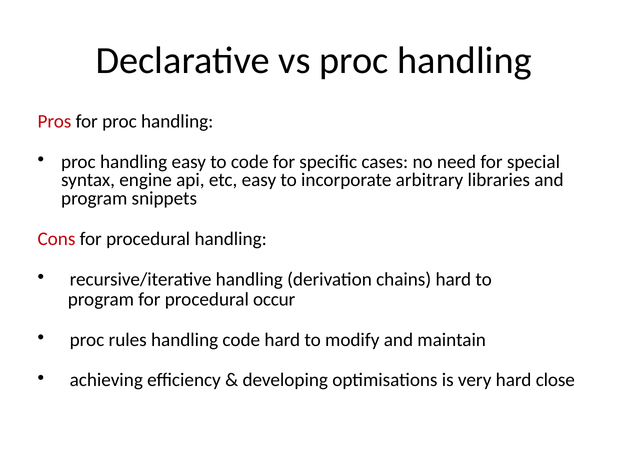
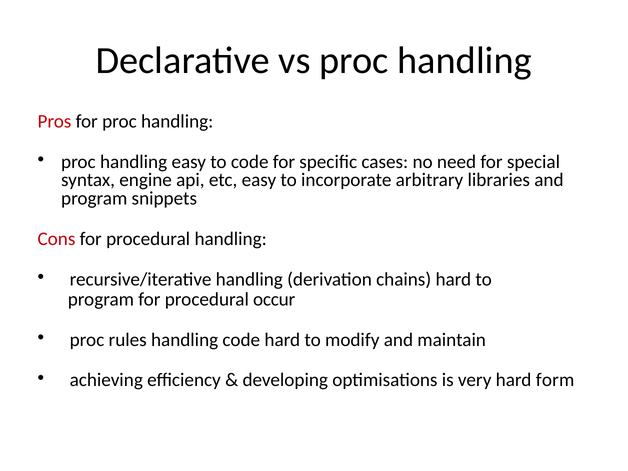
close: close -> form
